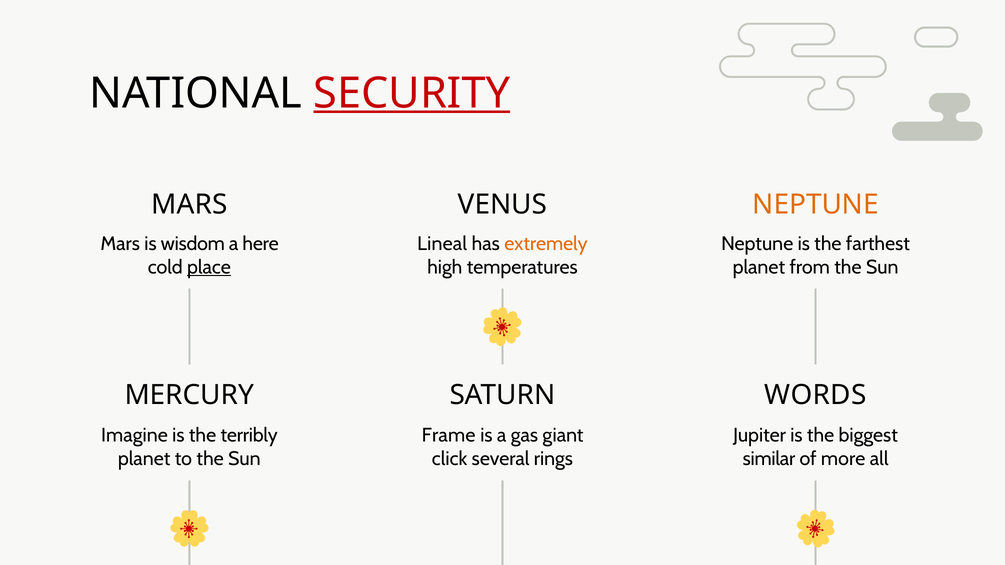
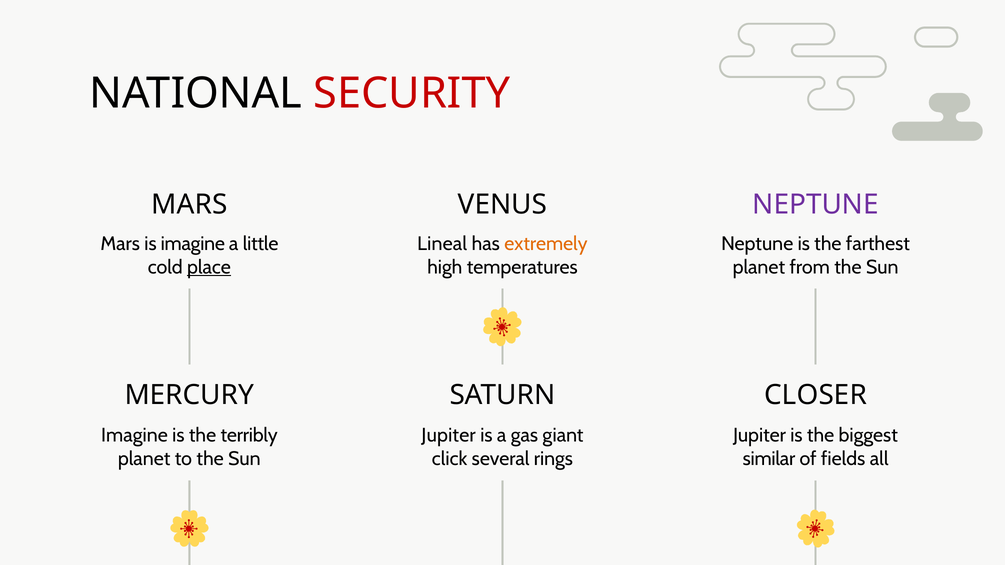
SECURITY underline: present -> none
NEPTUNE at (816, 205) colour: orange -> purple
is wisdom: wisdom -> imagine
here: here -> little
WORDS: WORDS -> CLOSER
Frame at (449, 436): Frame -> Jupiter
more: more -> fields
